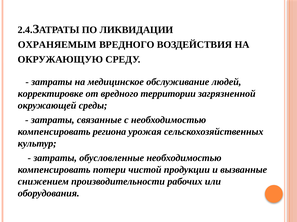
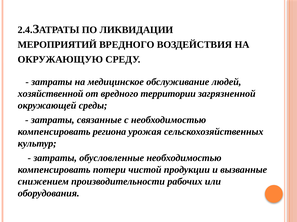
ОХРАНЯЕМЫМ: ОХРАНЯЕМЫМ -> МЕРОПРИЯТИЙ
корректировке: корректировке -> хозяйственной
